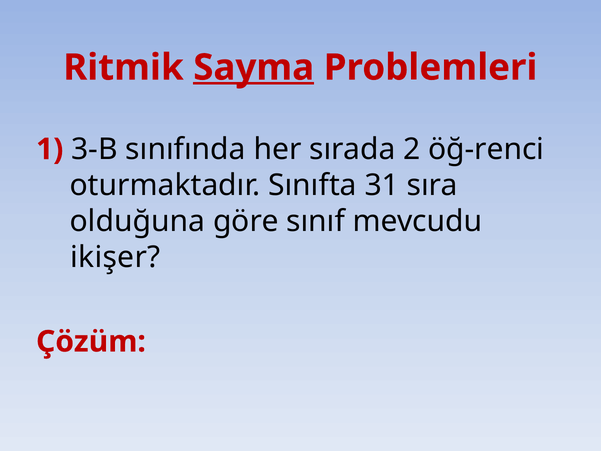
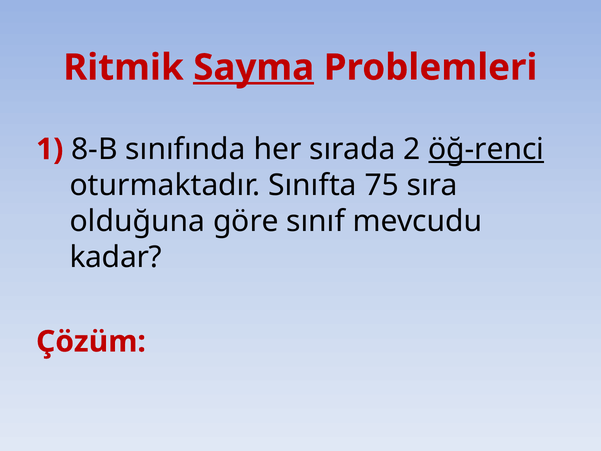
3-B: 3-B -> 8-B
öğ-renci underline: none -> present
31: 31 -> 75
ikişer: ikişer -> kadar
